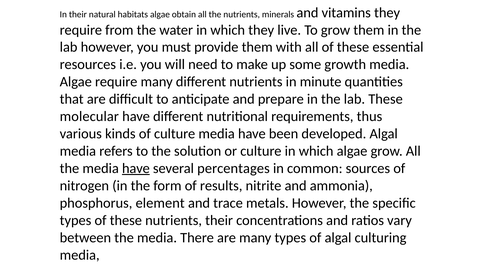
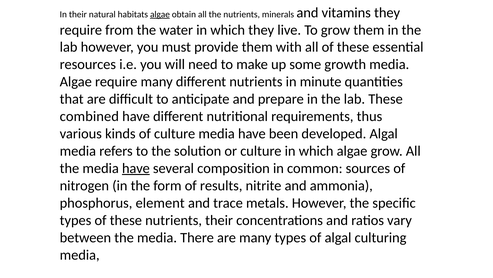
algae at (160, 14) underline: none -> present
molecular: molecular -> combined
percentages: percentages -> composition
